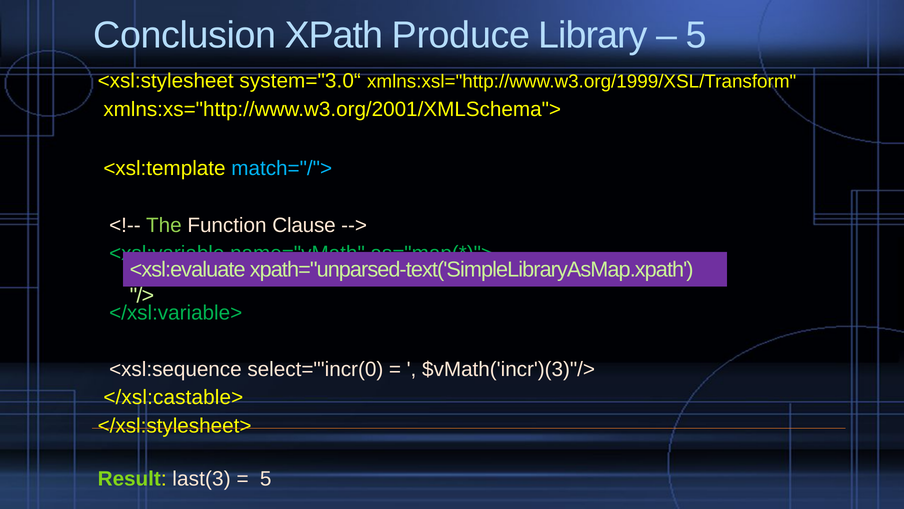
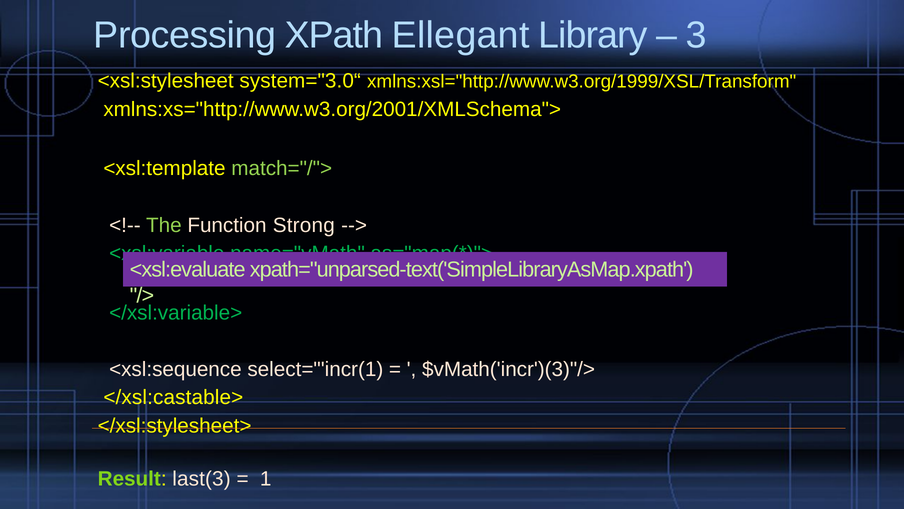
Conclusion: Conclusion -> Processing
Produce: Produce -> Ellegant
5 at (696, 35): 5 -> 3
match="/"> colour: light blue -> light green
Clause: Clause -> Strong
select="'incr(0: select="'incr(0 -> select="'incr(1
5 at (266, 479): 5 -> 1
